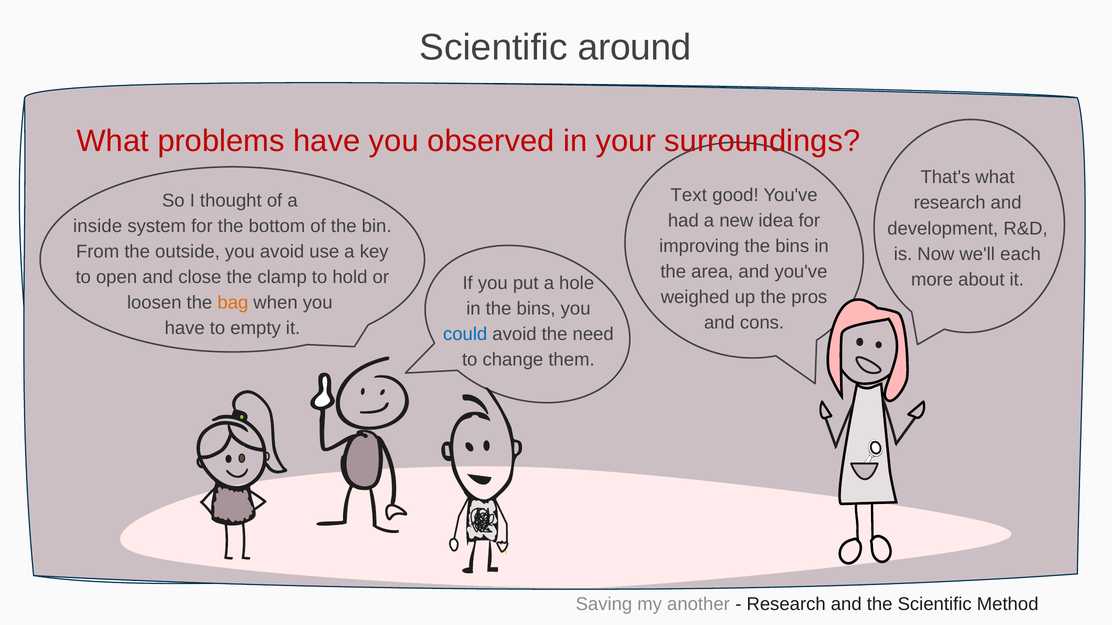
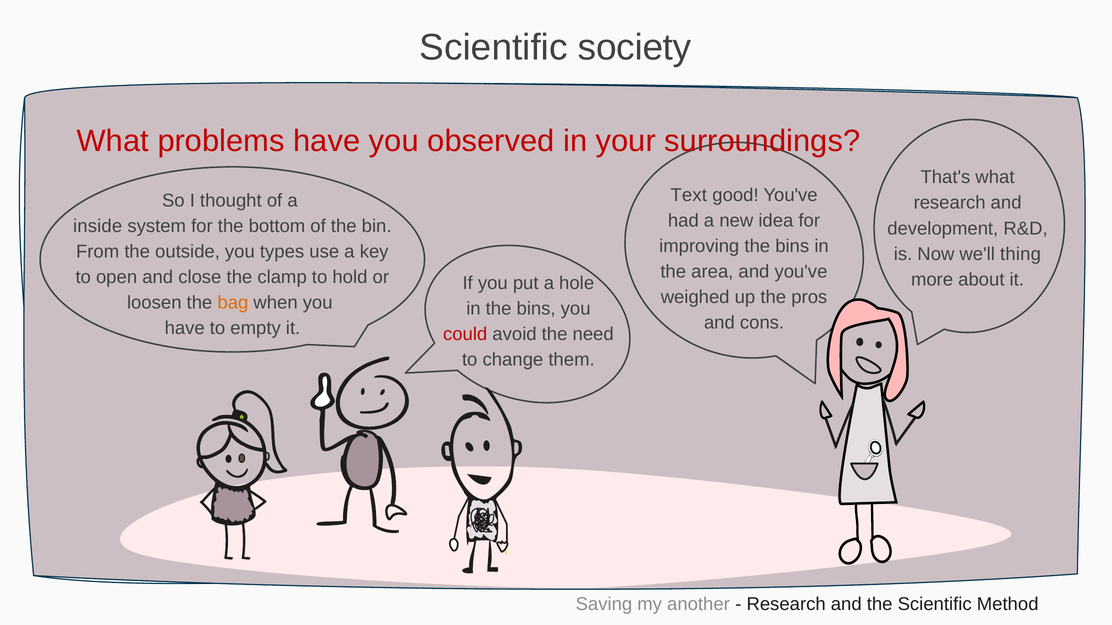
around: around -> society
you avoid: avoid -> types
each: each -> thing
could colour: blue -> red
